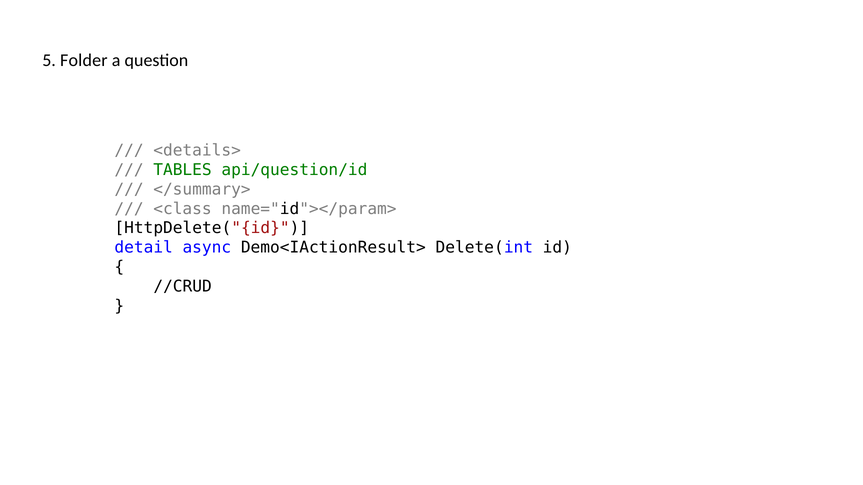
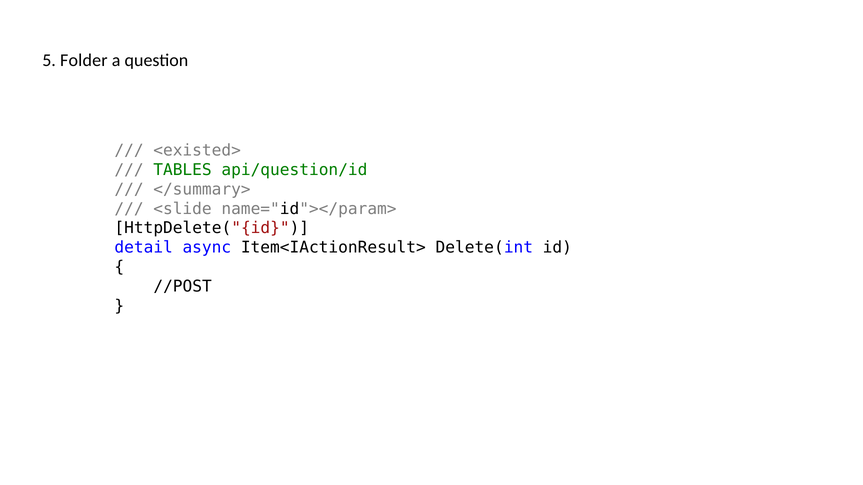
<details>: <details> -> <existed>
<class: <class -> <slide
Demo<IActionResult>: Demo<IActionResult> -> Item<IActionResult>
//CRUD: //CRUD -> //POST
